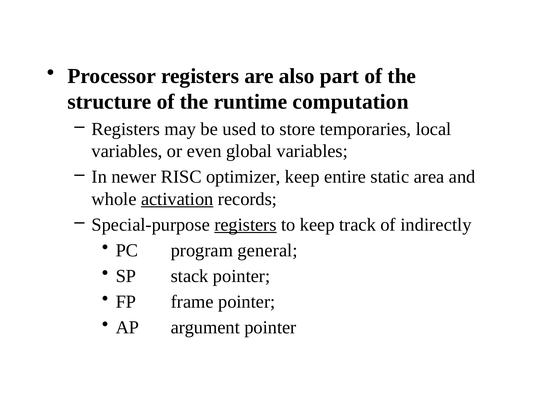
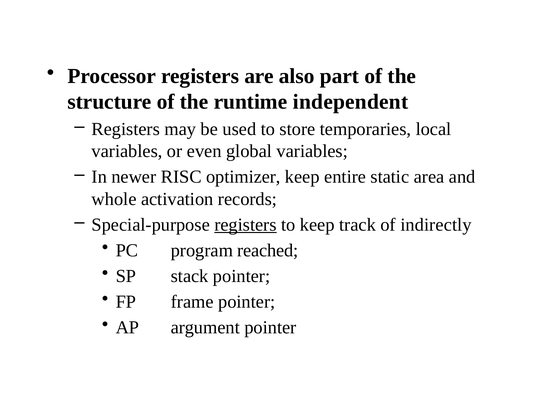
computation: computation -> independent
activation underline: present -> none
general: general -> reached
